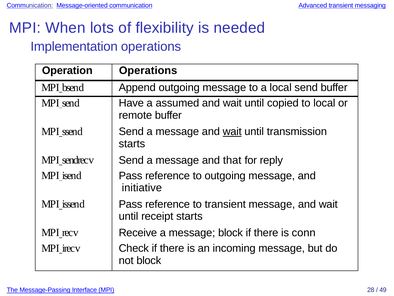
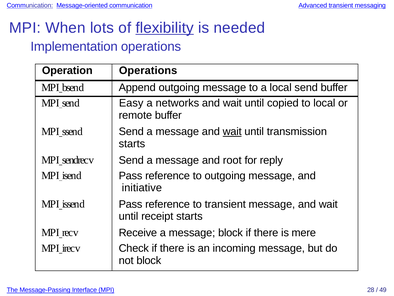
flexibility underline: none -> present
Have: Have -> Easy
assumed: assumed -> networks
that: that -> root
conn: conn -> mere
